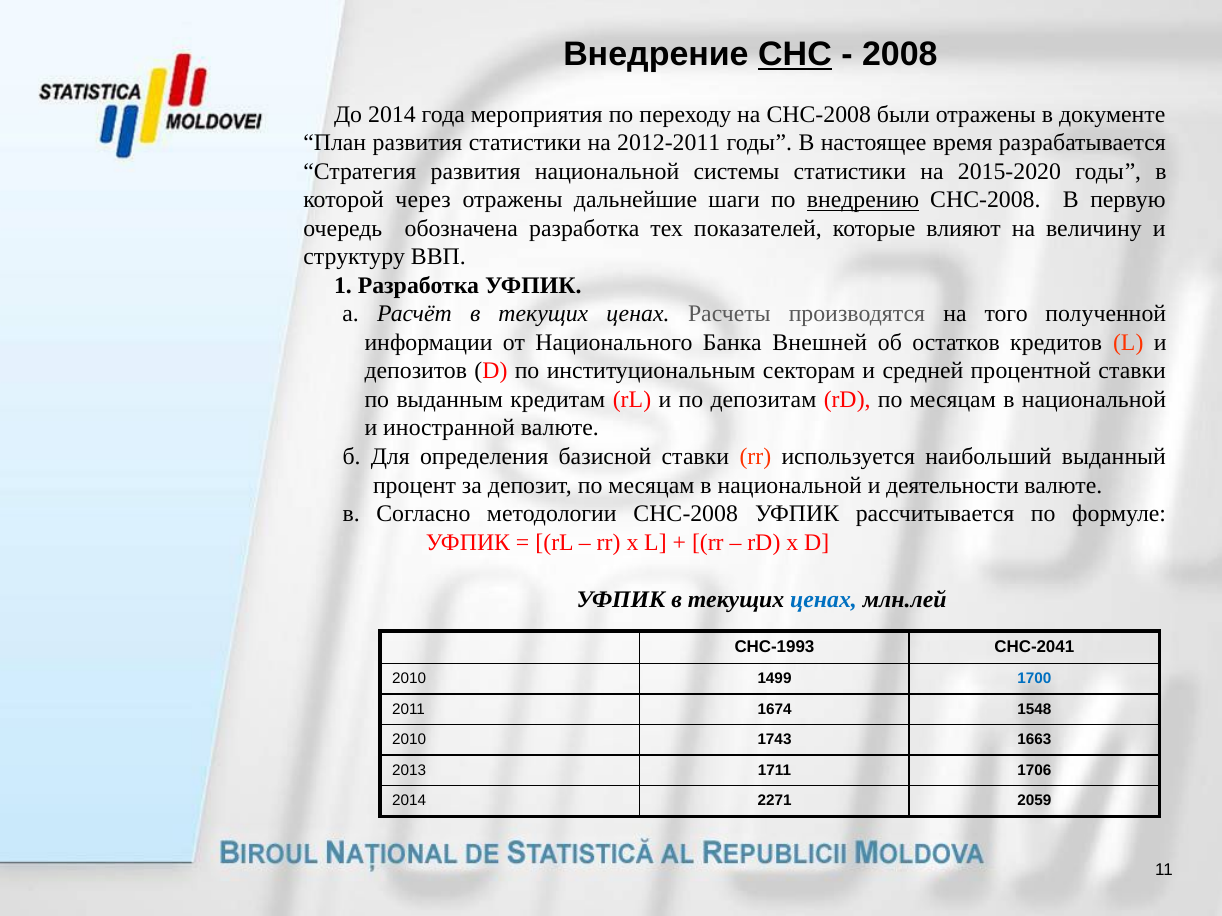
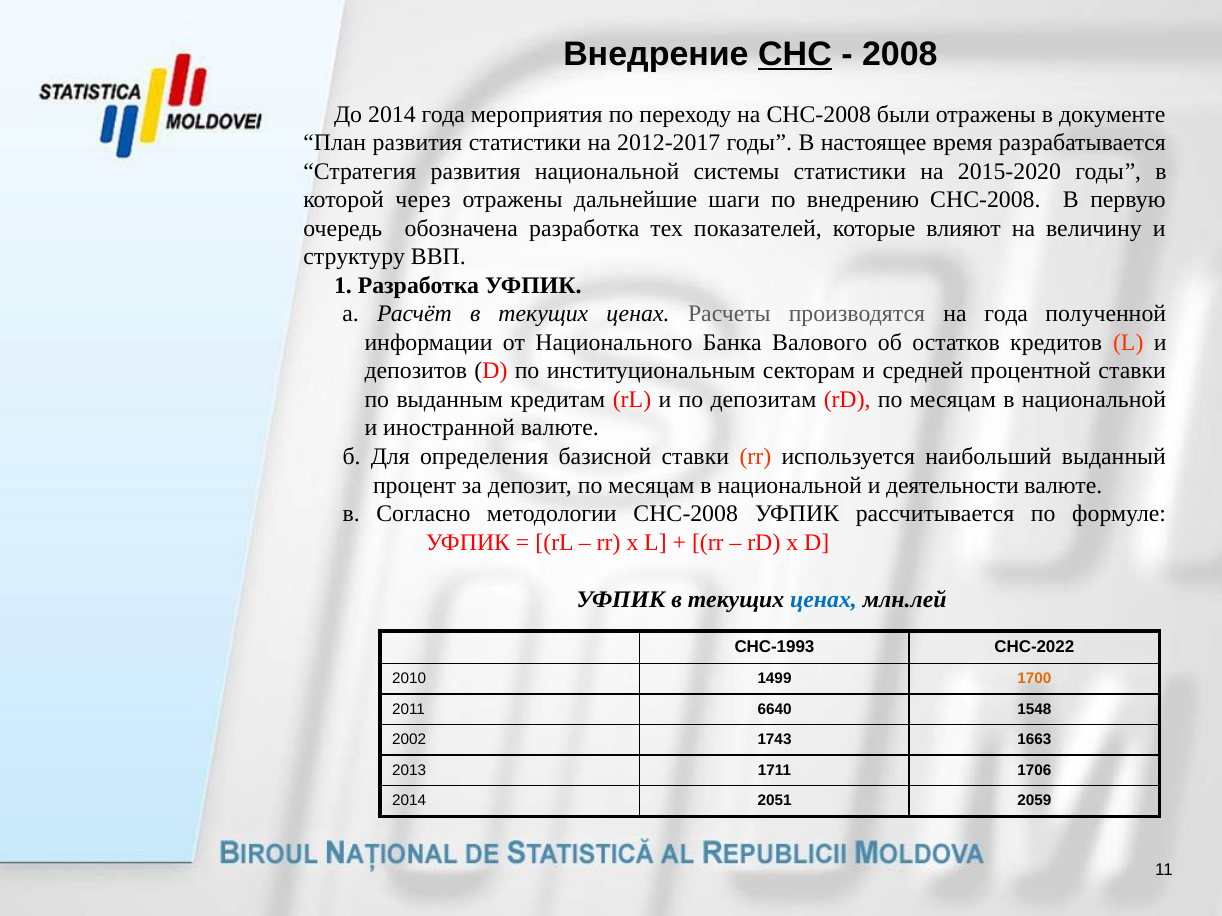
2012-2011: 2012-2011 -> 2012-2017
внедрению underline: present -> none
на того: того -> года
Внешней: Внешней -> Валового
СНС-2041: СНС-2041 -> СНС-2022
1700 colour: blue -> orange
1674: 1674 -> 6640
2010 at (409, 740): 2010 -> 2002
2271: 2271 -> 2051
